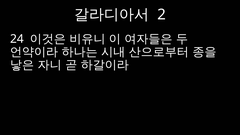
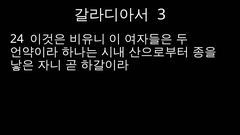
2: 2 -> 3
